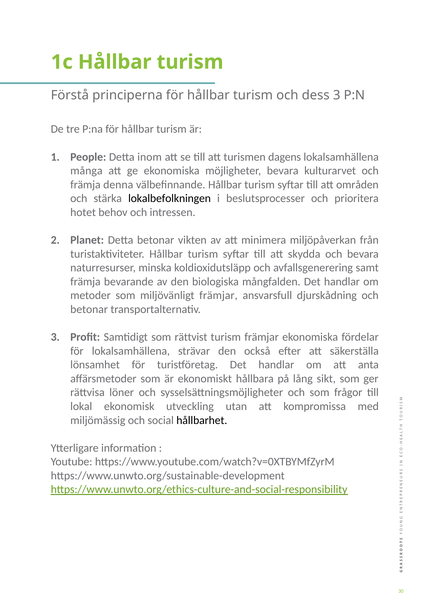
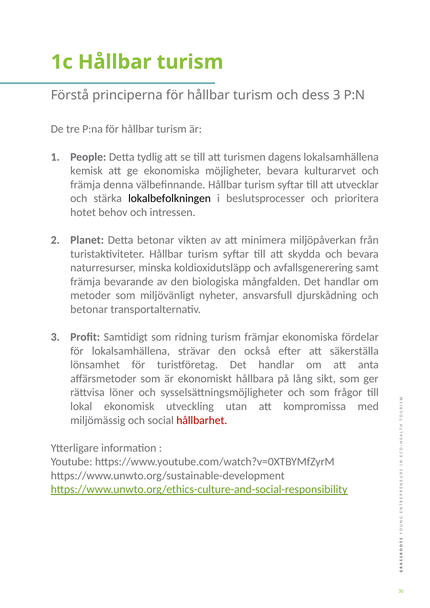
inom: inom -> tydlig
många: många -> kemisk
områden: områden -> utvecklar
miljövänligt främjar: främjar -> nyheter
rättvist: rättvist -> ridning
hållbarhet colour: black -> red
